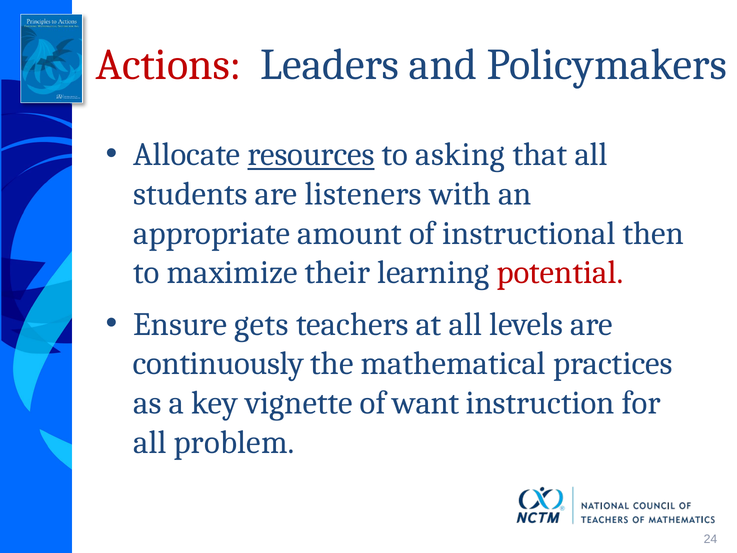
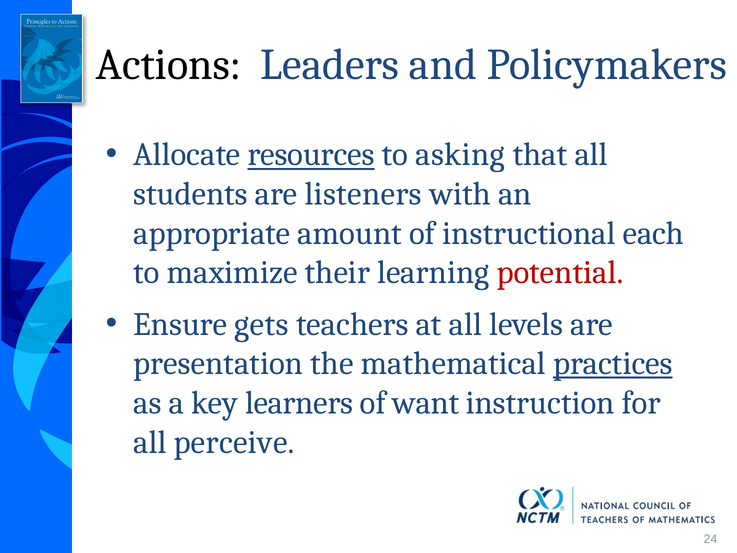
Actions colour: red -> black
then: then -> each
continuously: continuously -> presentation
practices underline: none -> present
vignette: vignette -> learners
problem: problem -> perceive
